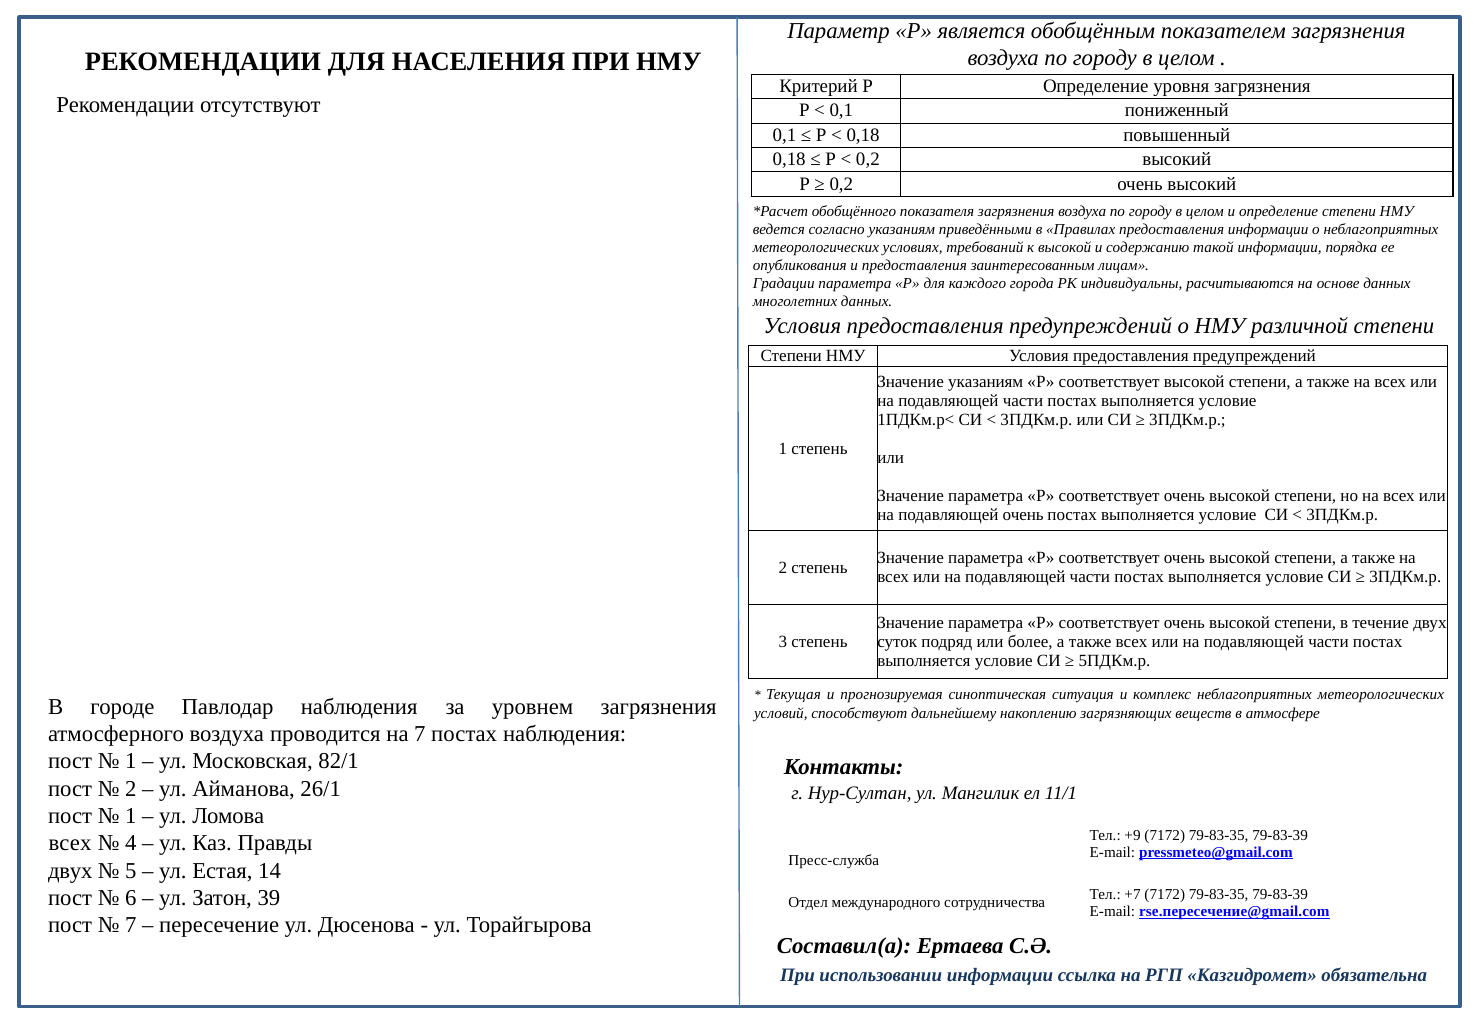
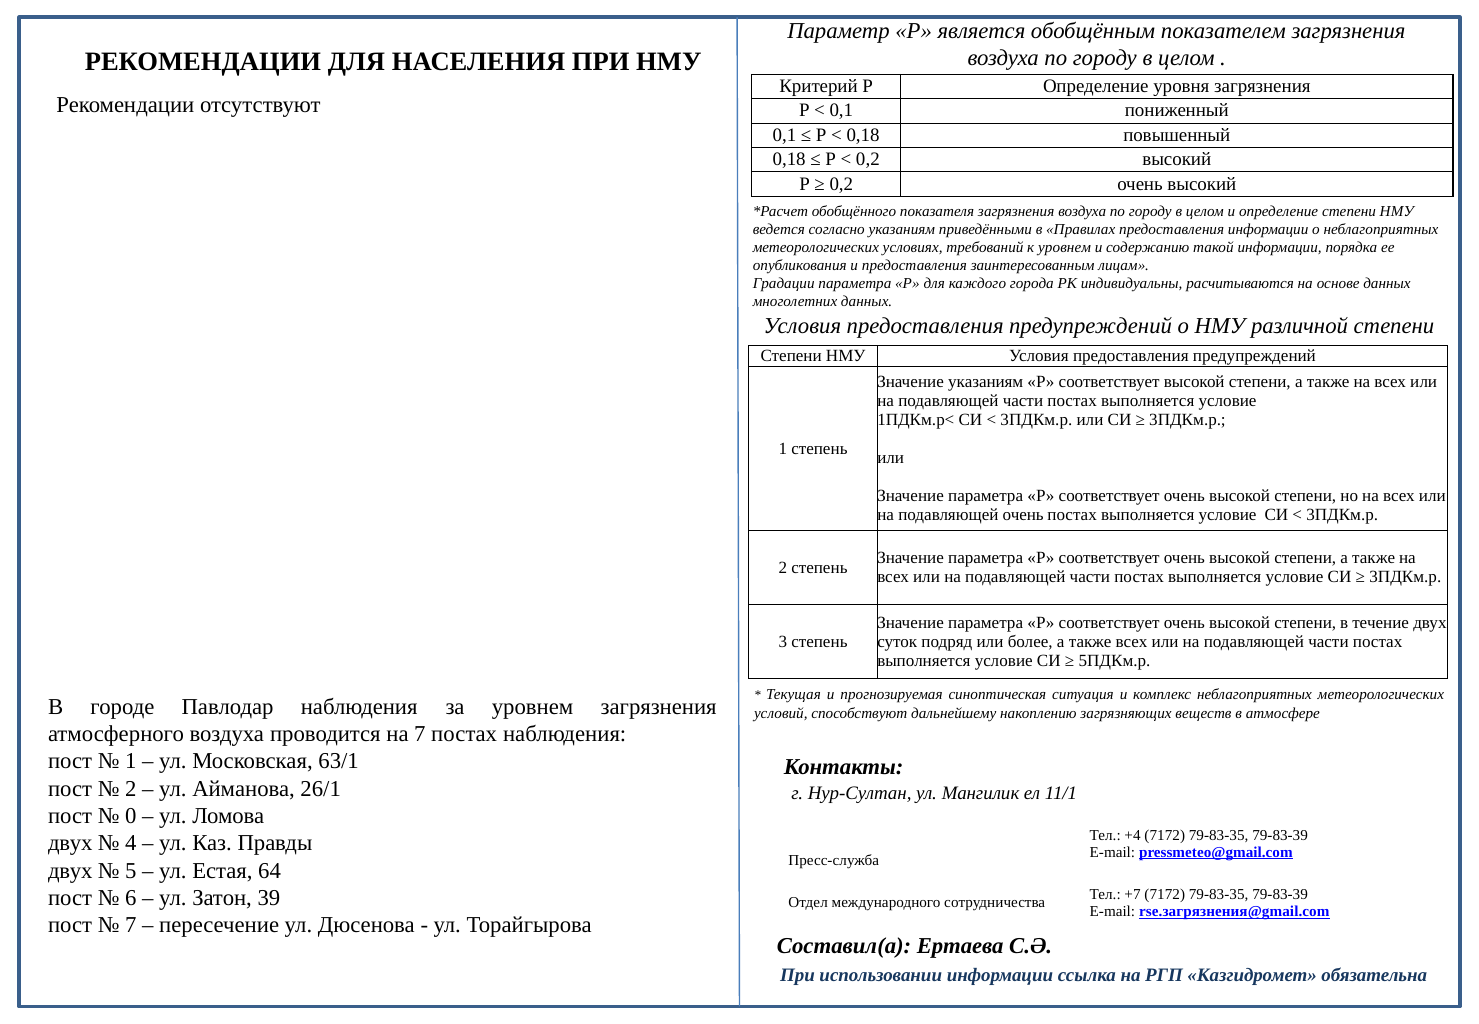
к высокой: высокой -> уровнем
82/1: 82/1 -> 63/1
1 at (131, 816): 1 -> 0
+9: +9 -> +4
всех at (70, 843): всех -> двух
14: 14 -> 64
rse.пересечение@gmail.com: rse.пересечение@gmail.com -> rse.загрязнения@gmail.com
